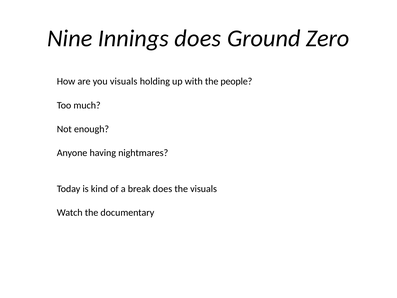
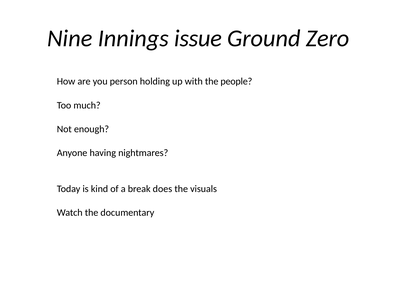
Innings does: does -> issue
you visuals: visuals -> person
